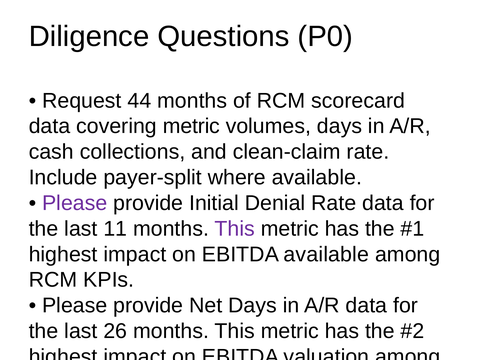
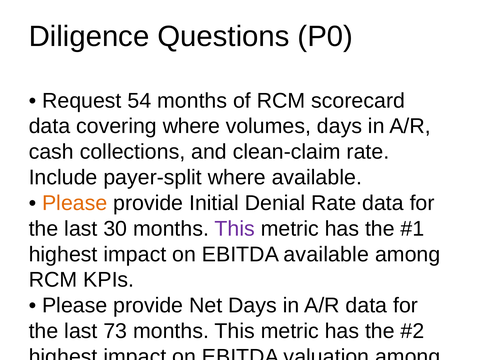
44: 44 -> 54
covering metric: metric -> where
Please at (75, 203) colour: purple -> orange
11: 11 -> 30
26: 26 -> 73
